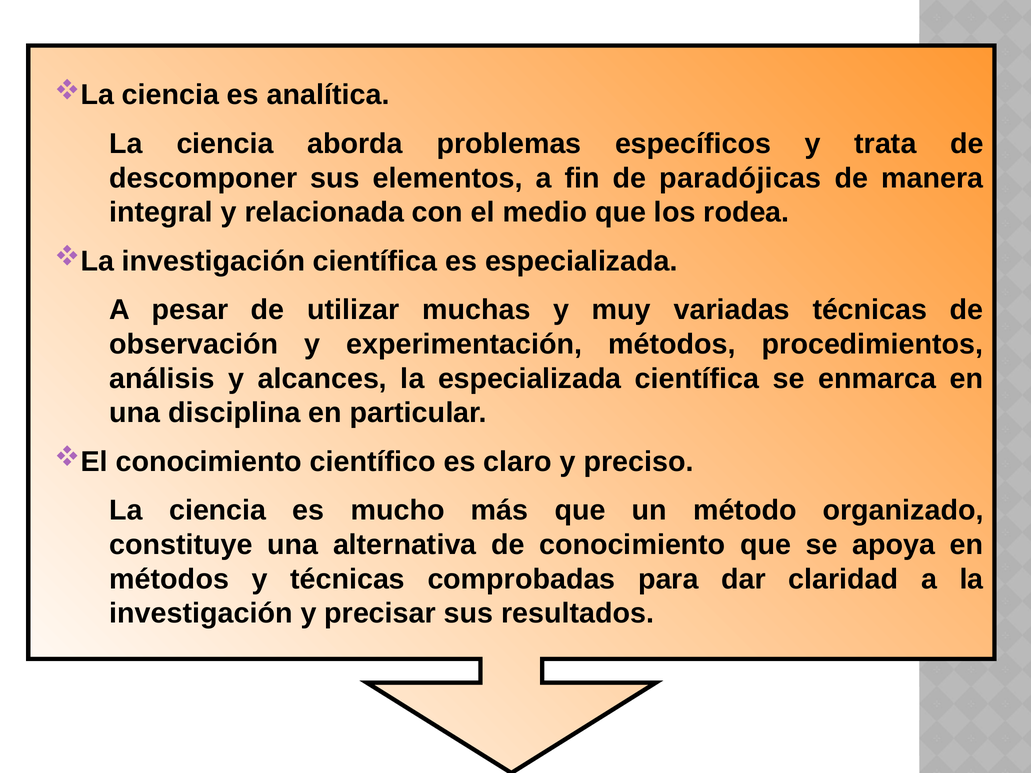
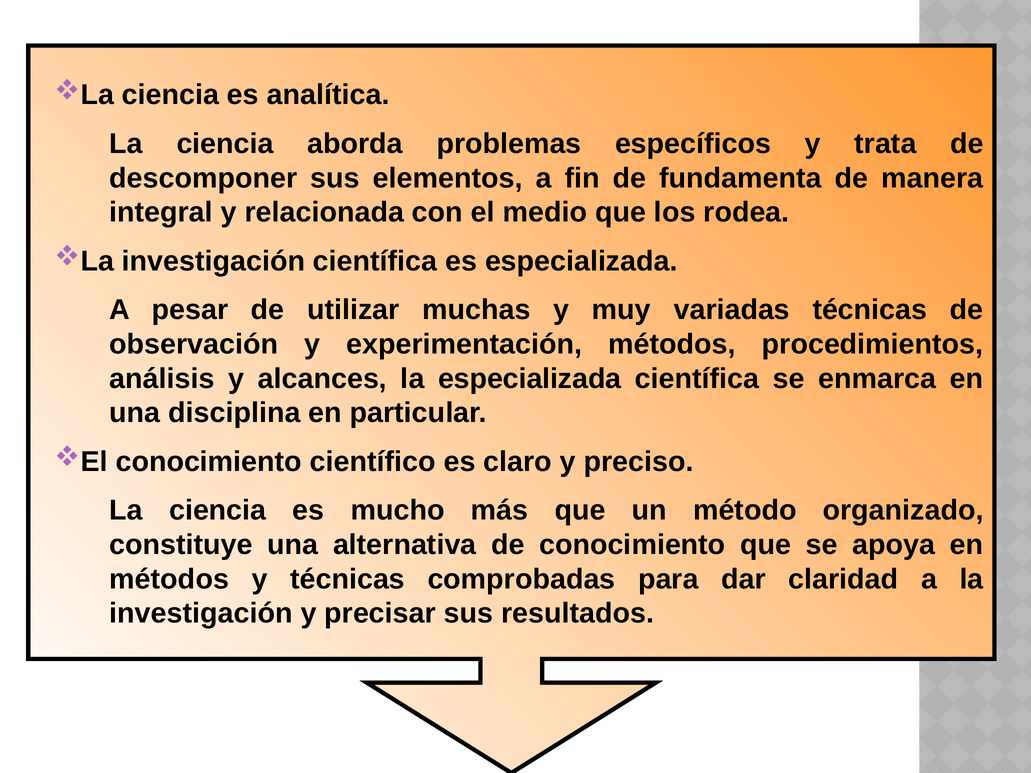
paradójicas: paradójicas -> fundamenta
